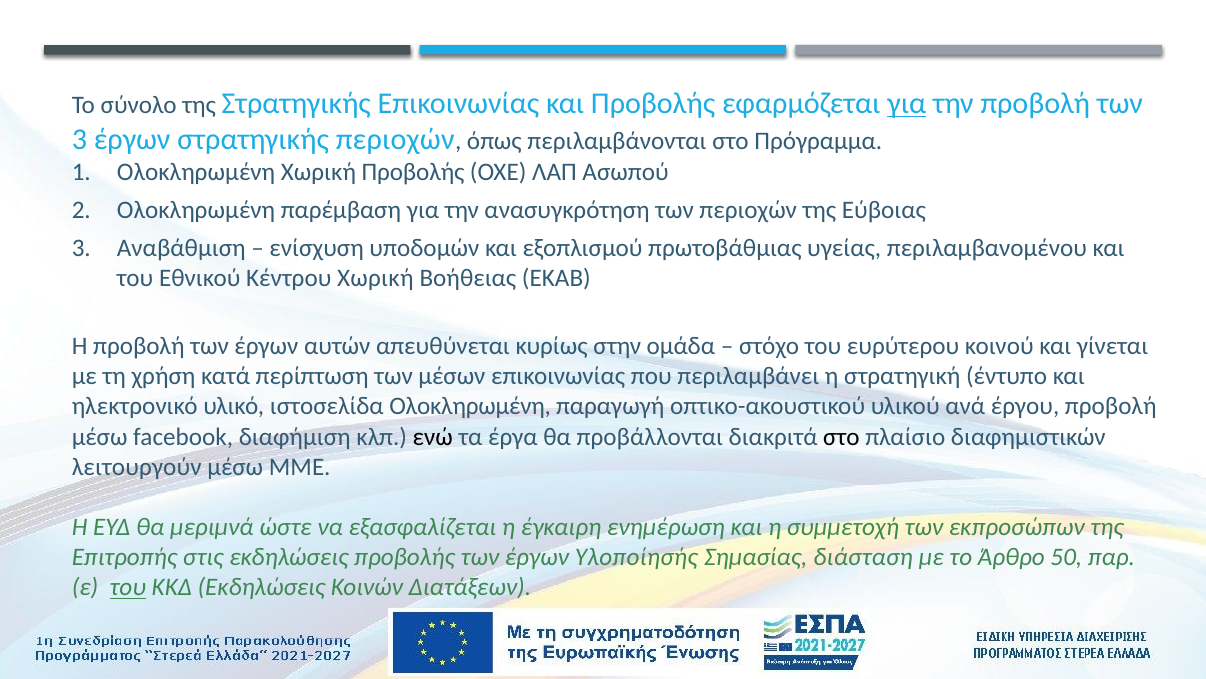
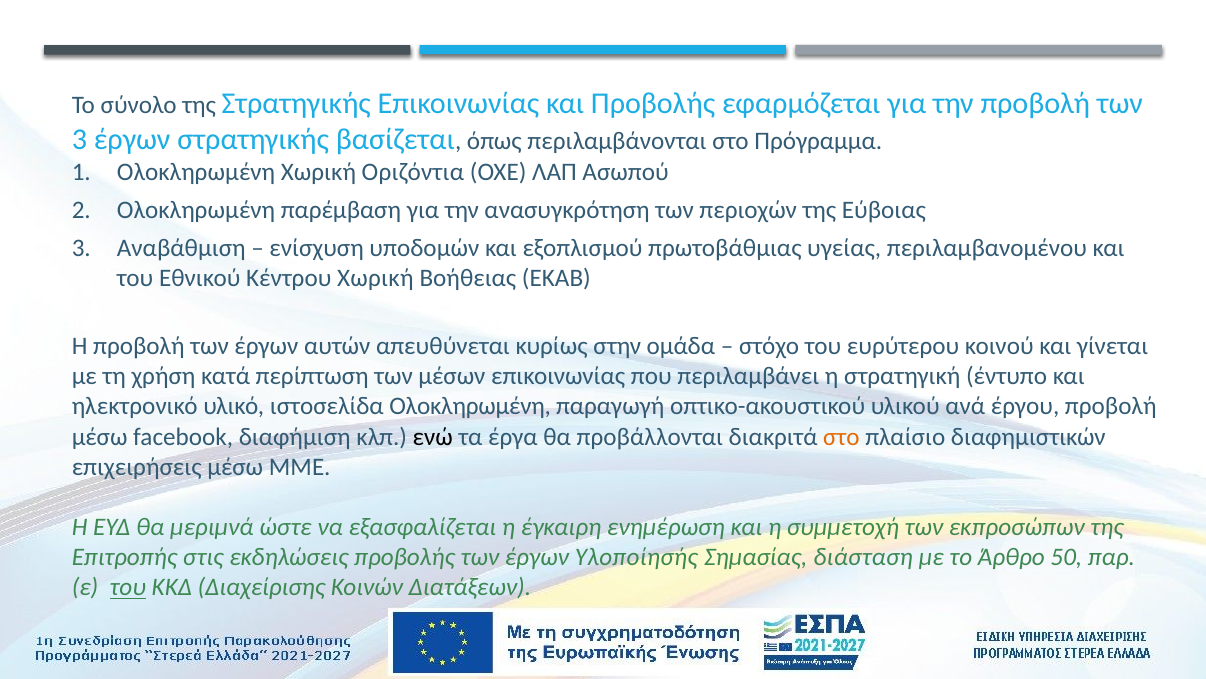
για at (907, 103) underline: present -> none
στρατηγικής περιοχών: περιοχών -> βασίζεται
Χωρική Προβολής: Προβολής -> Οριζόντια
στο at (841, 436) colour: black -> orange
λειτουργούν: λειτουργούν -> επιχειρήσεις
ΚΚΔ Εκδηλώσεις: Εκδηλώσεις -> Διαχείρισης
